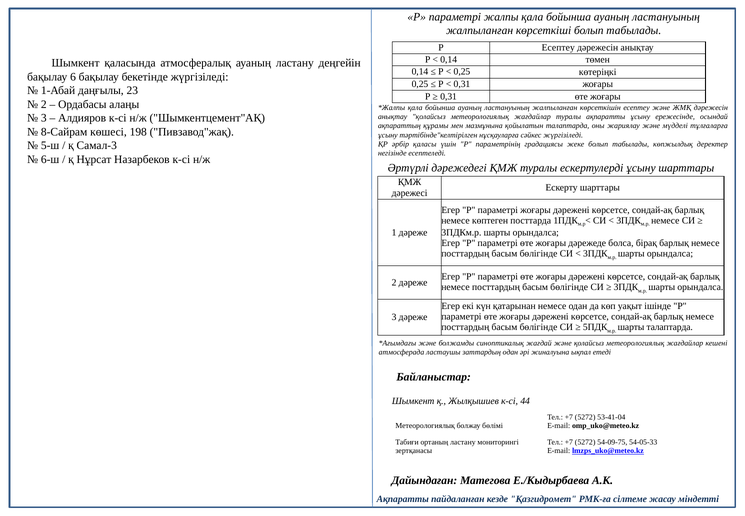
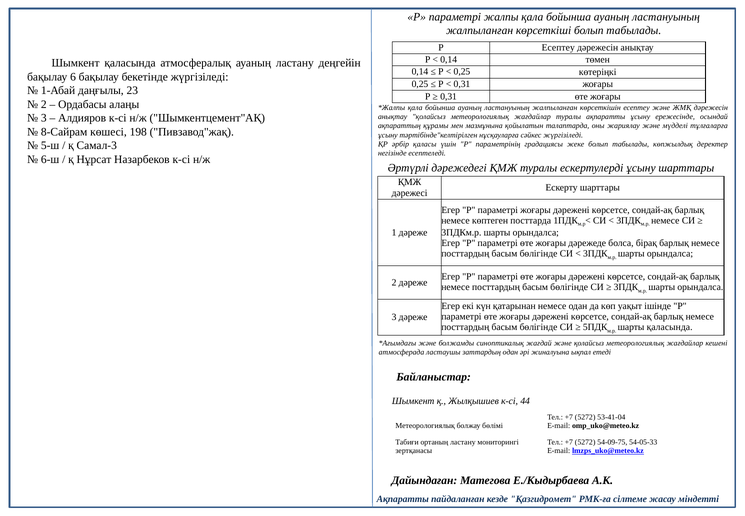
шарты талаптарда: талаптарда -> қаласында
